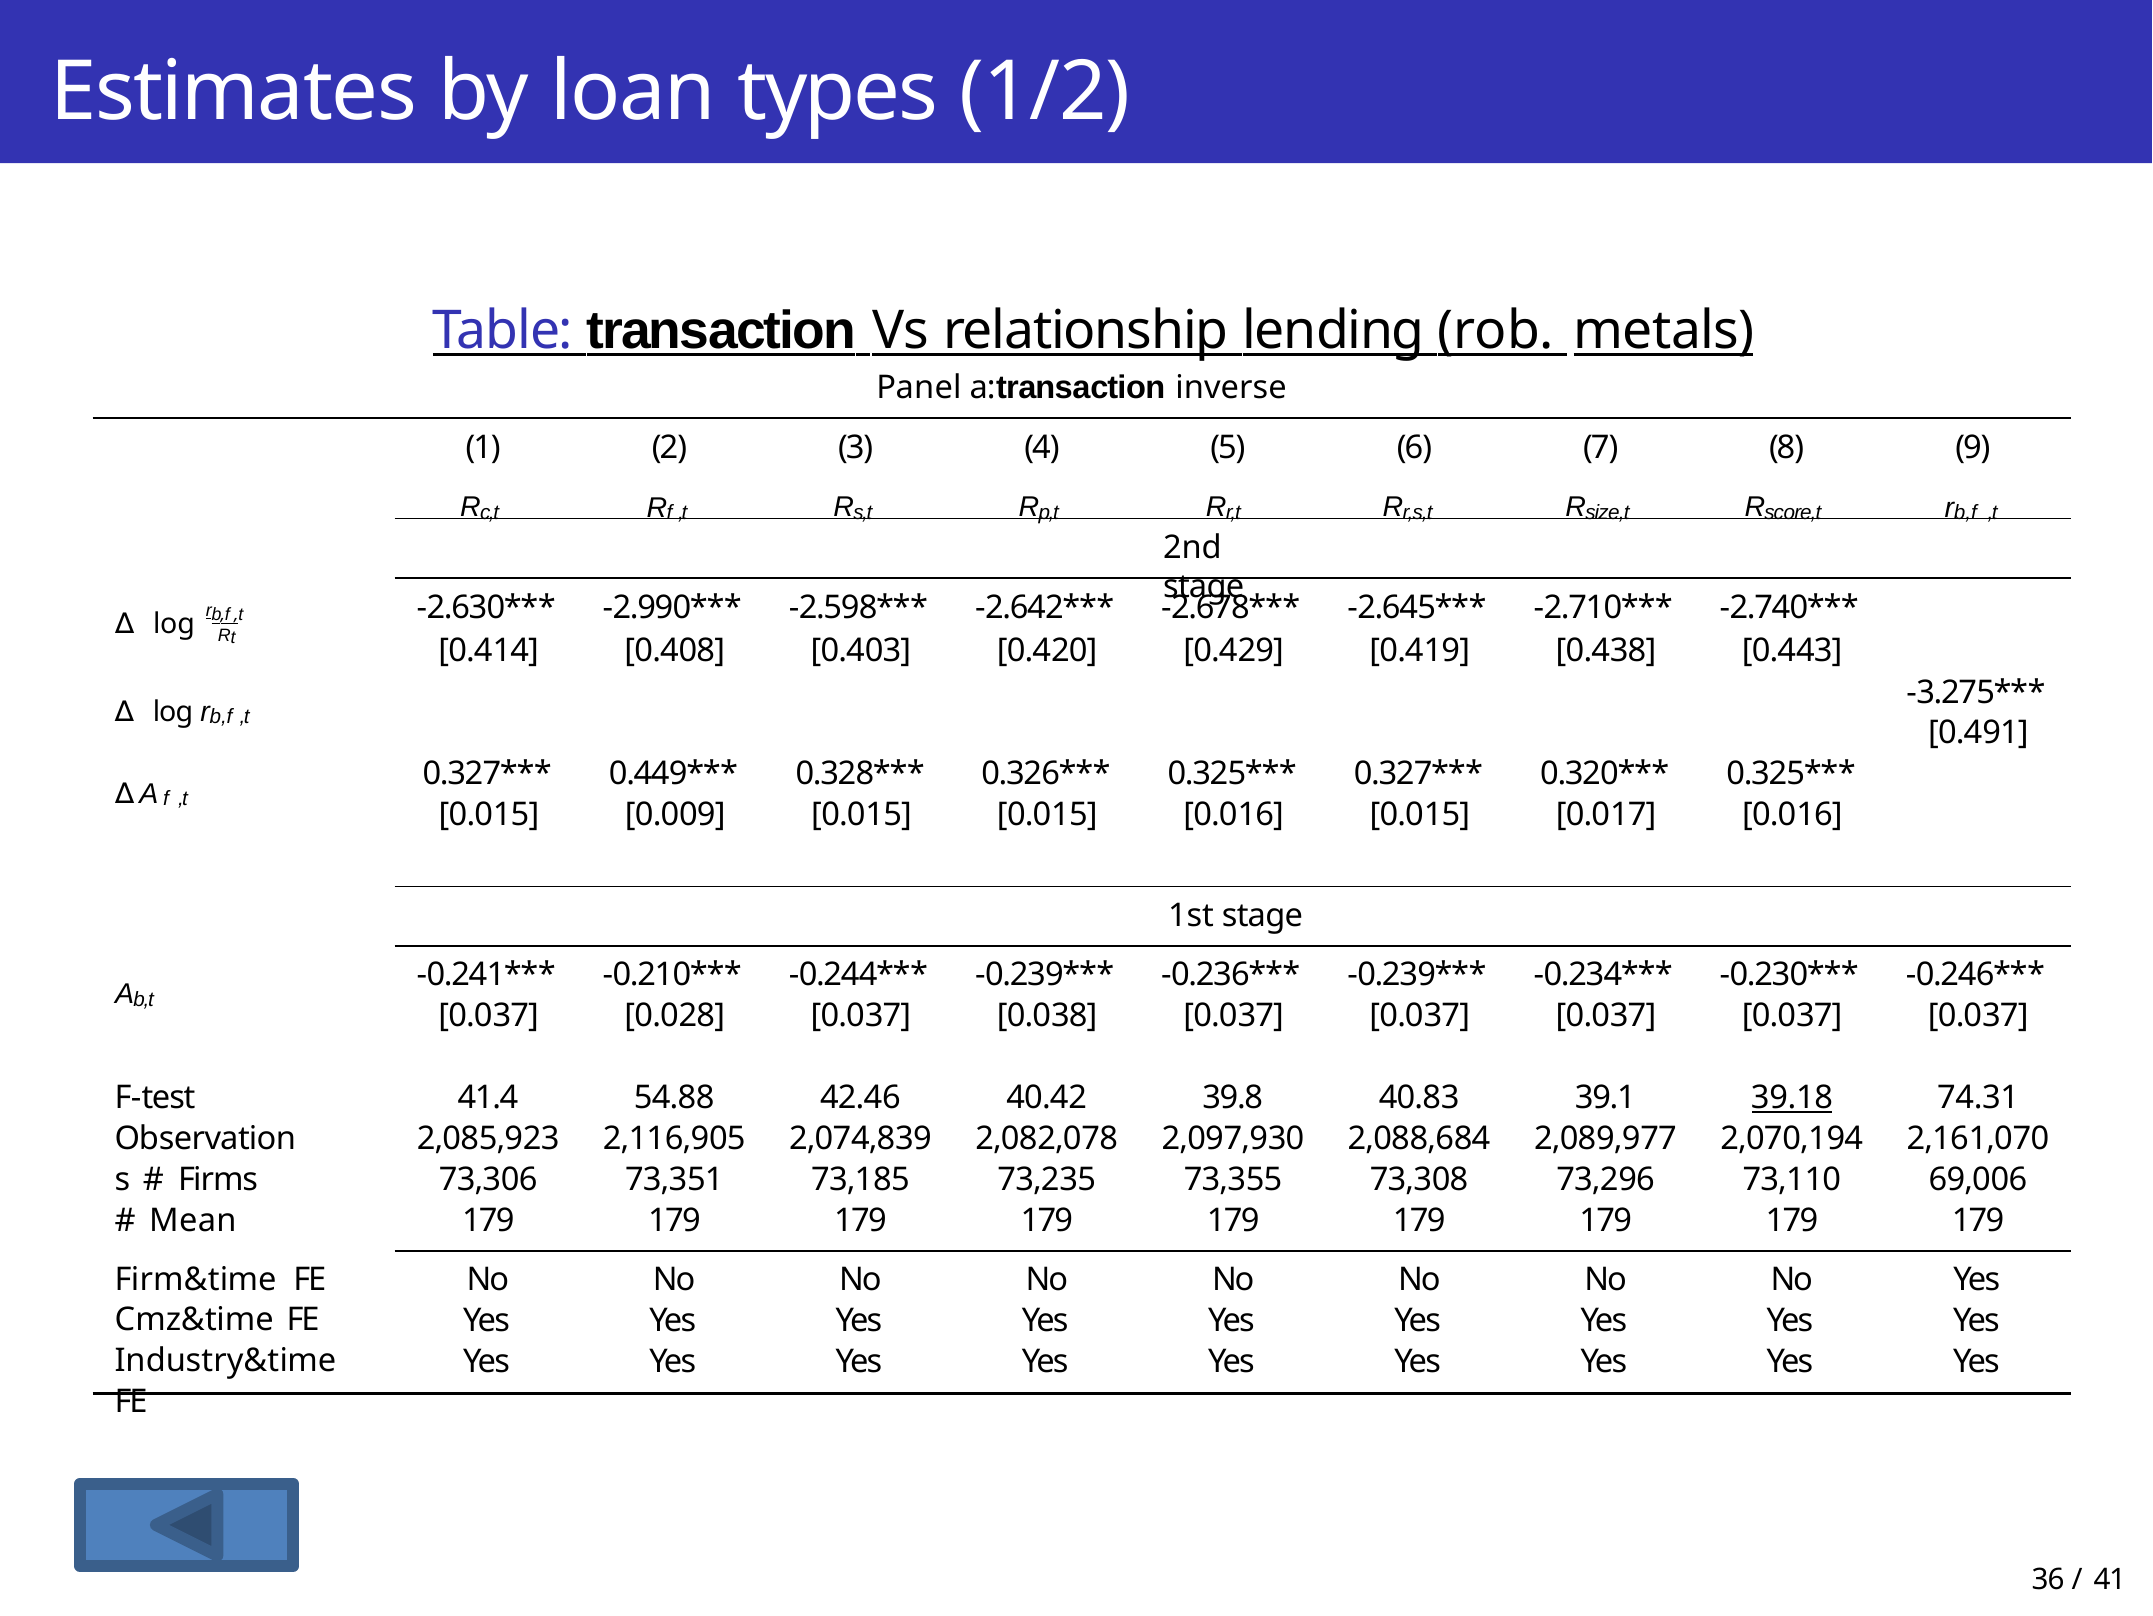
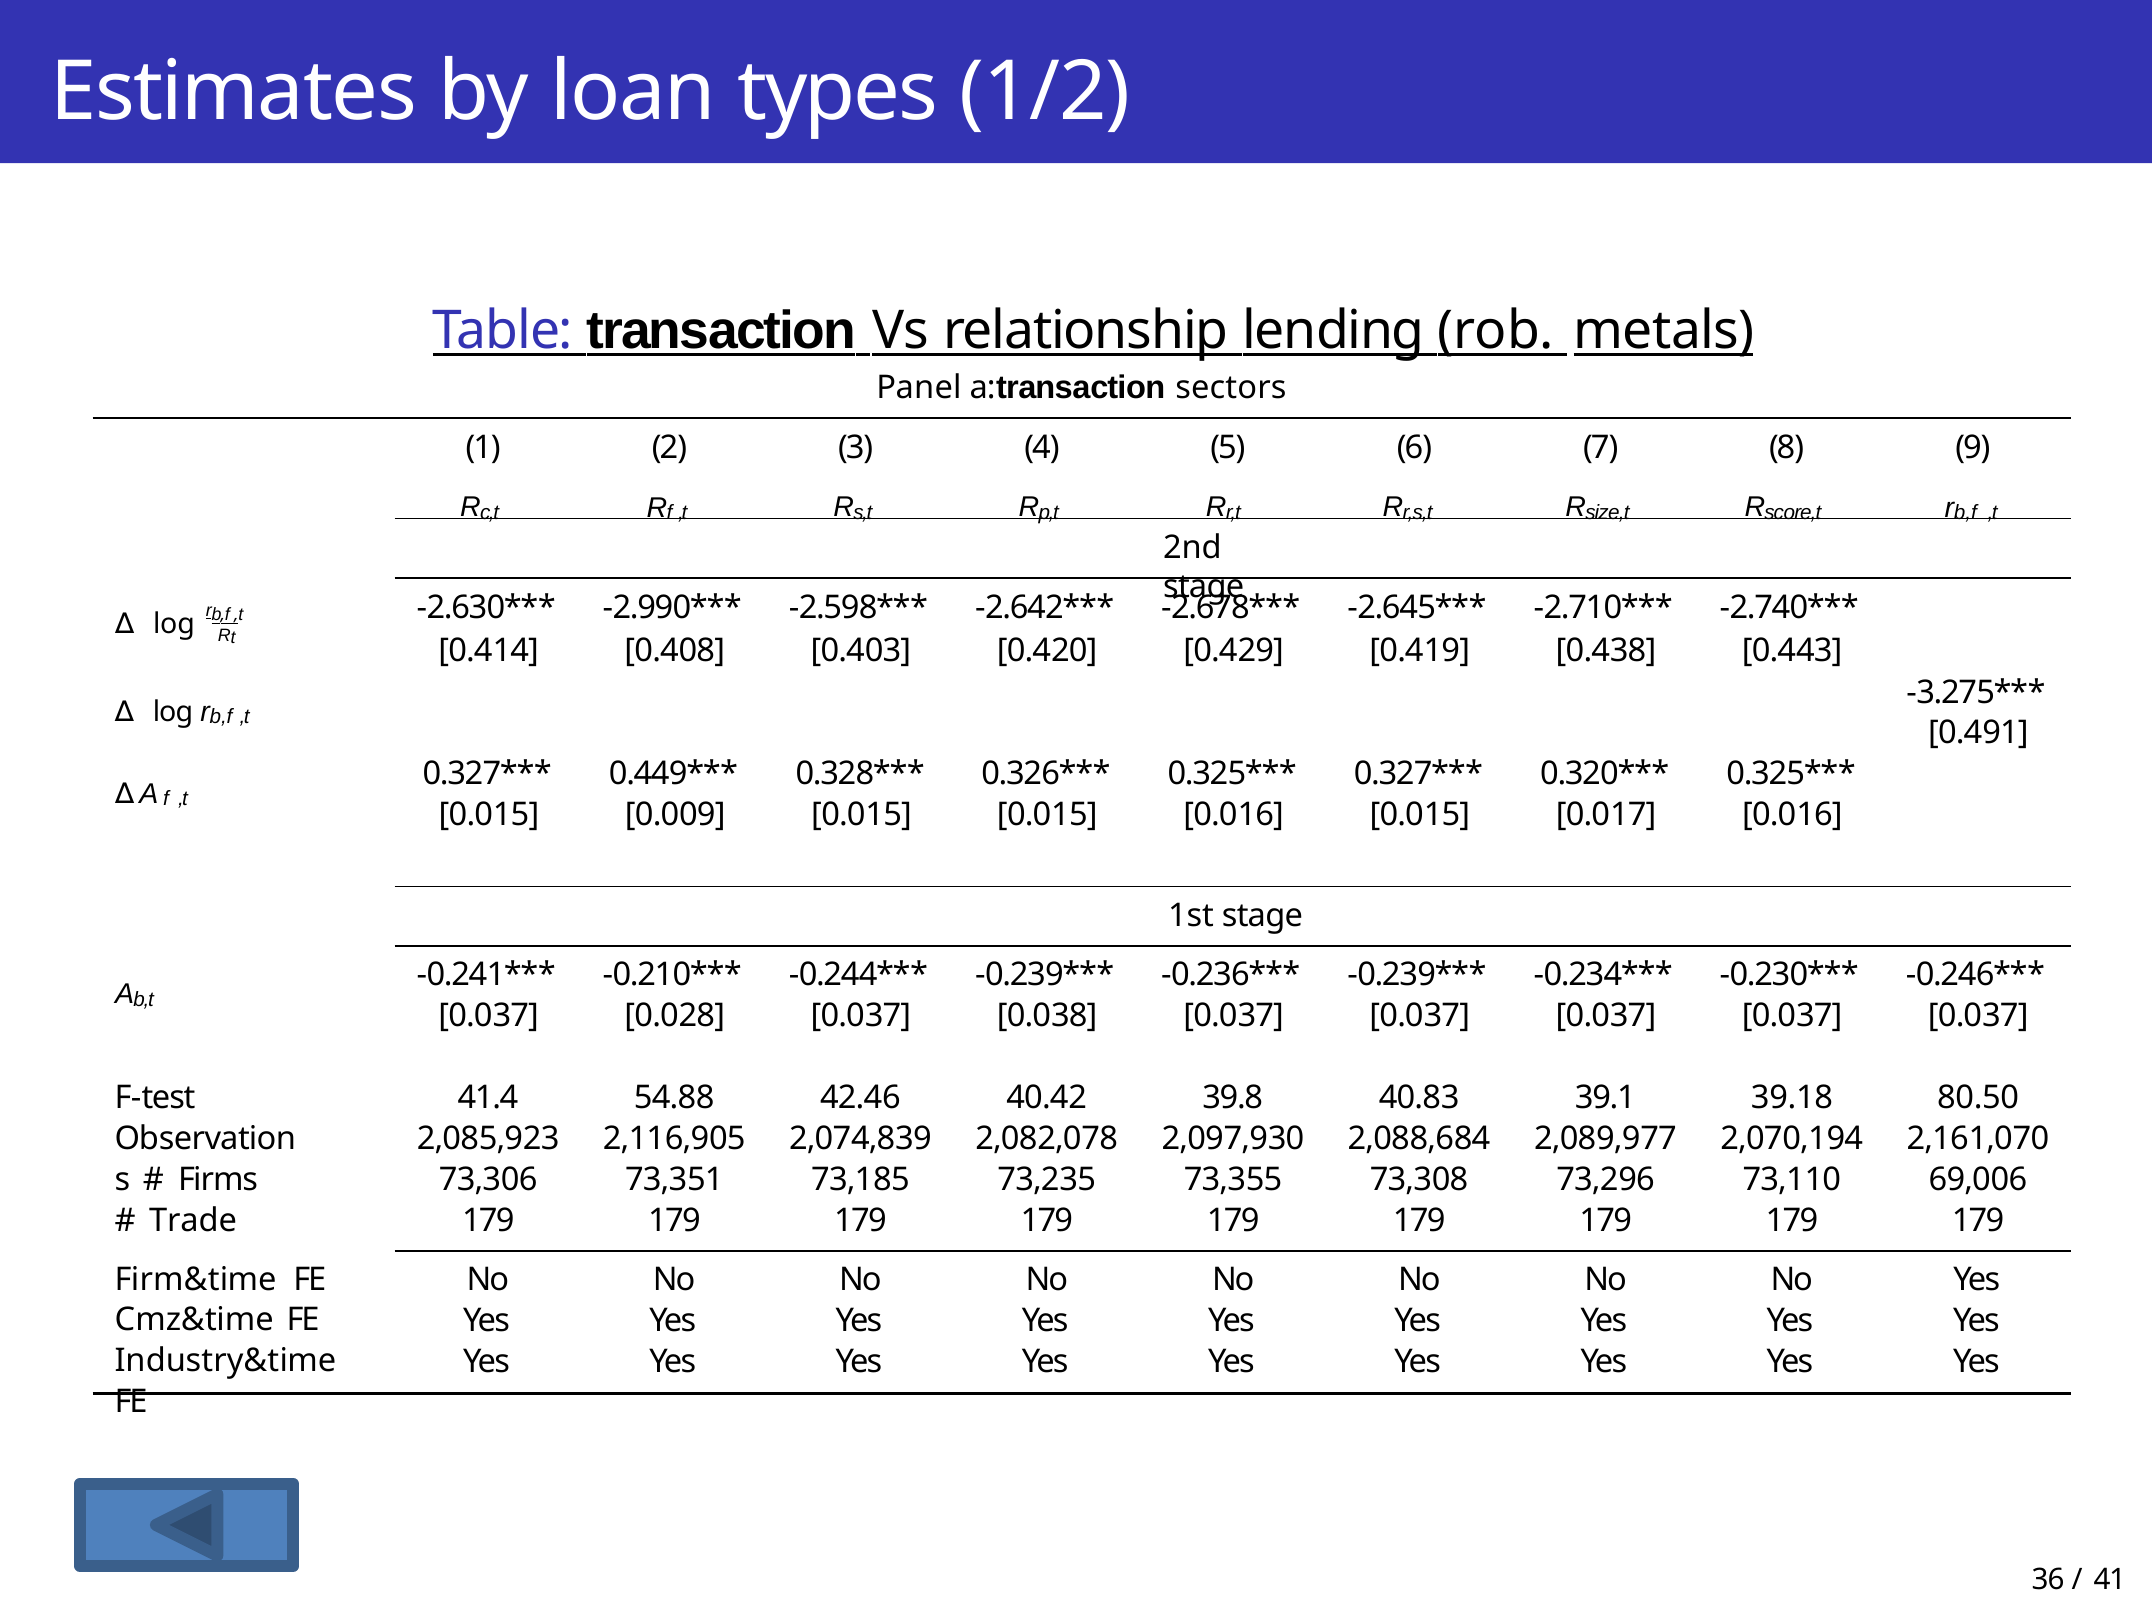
inverse: inverse -> sectors
39.18 underline: present -> none
74.31: 74.31 -> 80.50
Mean: Mean -> Trade
